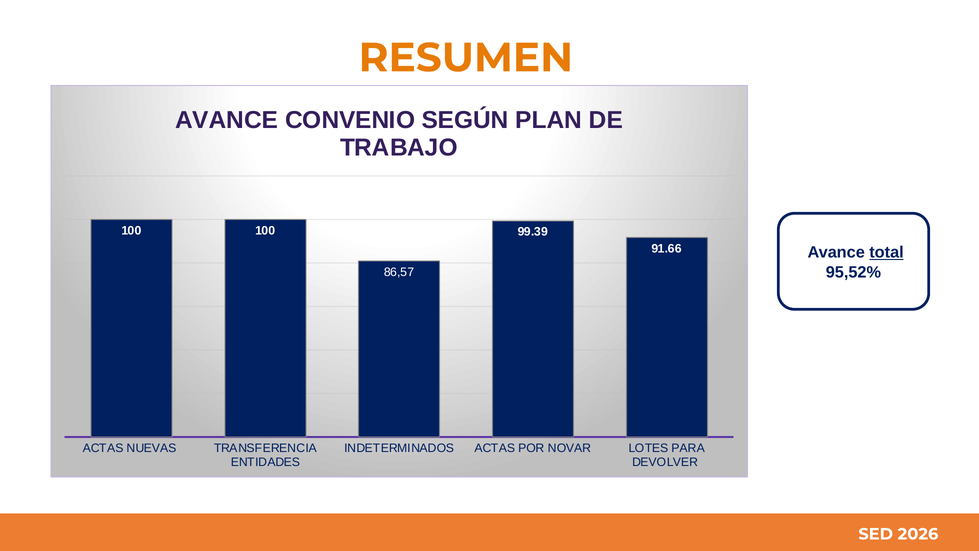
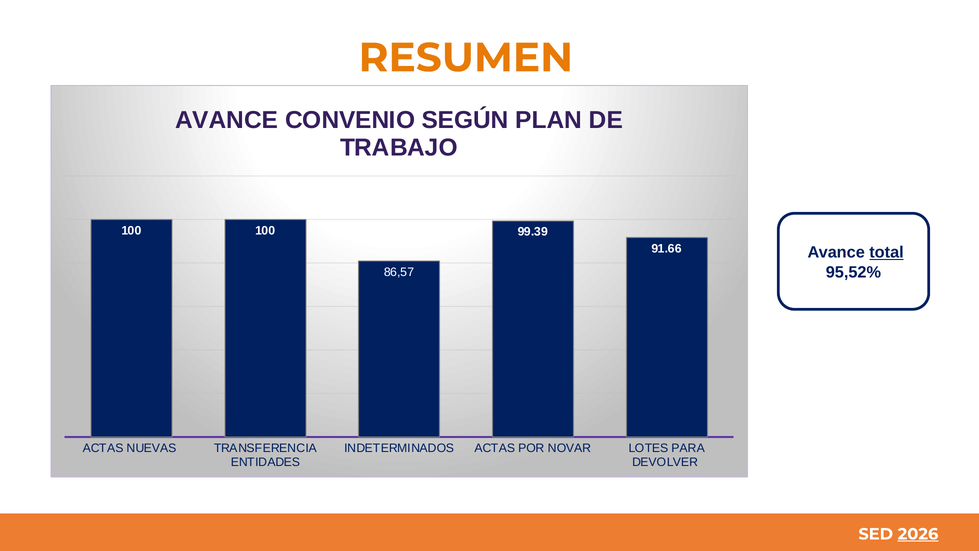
2026 underline: none -> present
